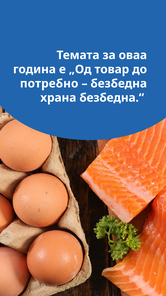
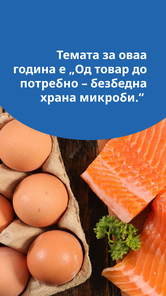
безбедна.“: безбедна.“ -> микроби.“
